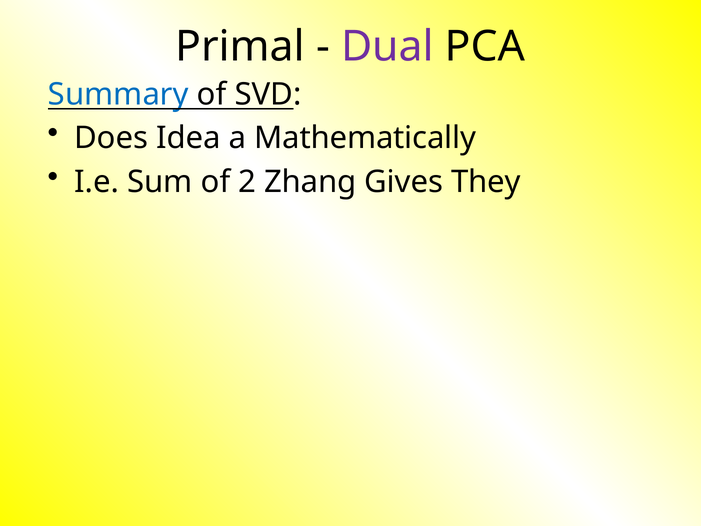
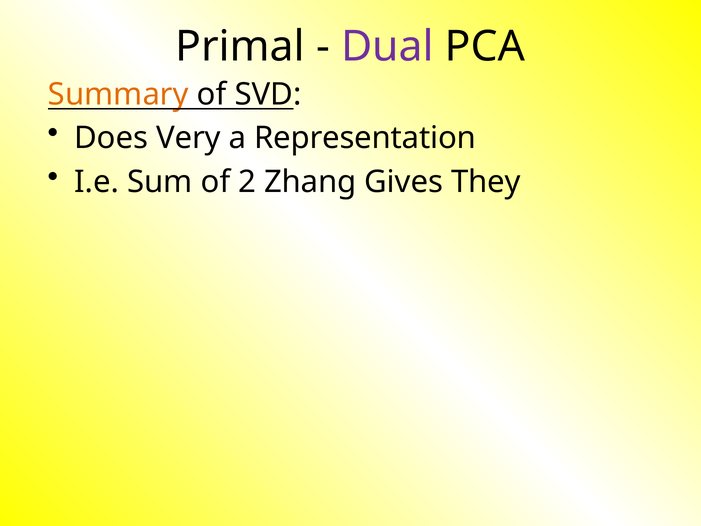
Summary colour: blue -> orange
Idea: Idea -> Very
Mathematically: Mathematically -> Representation
